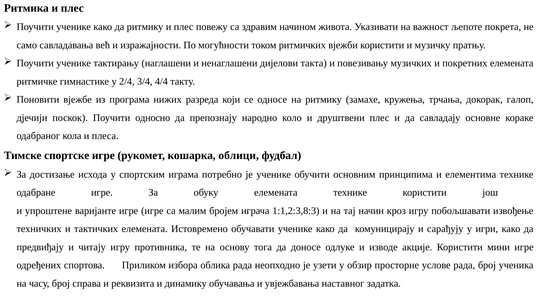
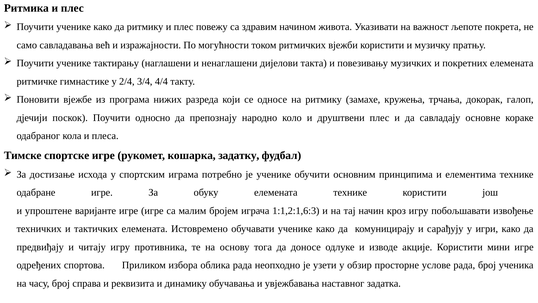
облици: облици -> задатку
1:1,2:3,8:3: 1:1,2:3,8:3 -> 1:1,2:1,6:3
